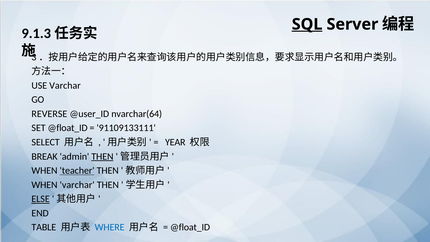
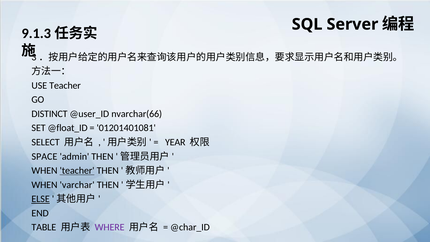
SQL underline: present -> none
USE Varchar: Varchar -> Teacher
REVERSE: REVERSE -> DISTINCT
nvarchar(64: nvarchar(64 -> nvarchar(66
91109133111: 91109133111 -> 01201401081
BREAK: BREAK -> SPACE
THEN at (102, 156) underline: present -> none
WHERE colour: blue -> purple
@float_ID at (190, 227): @float_ID -> @char_ID
